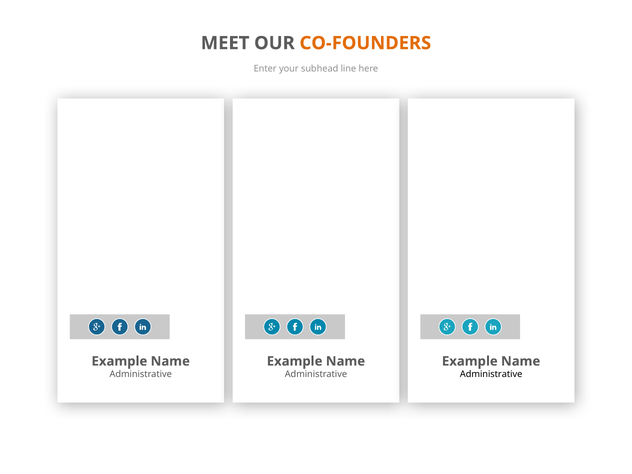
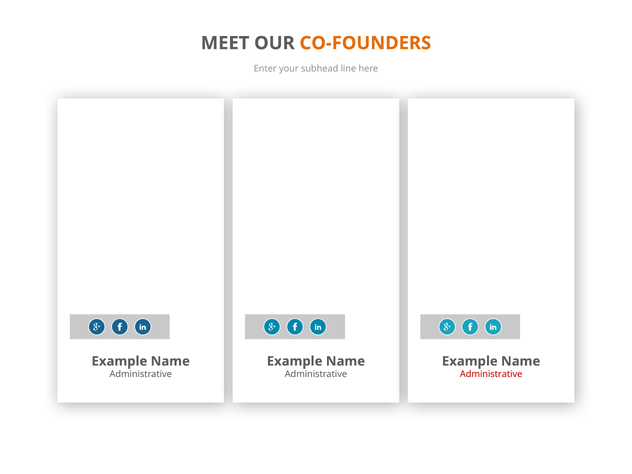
Administrative at (491, 374) colour: black -> red
